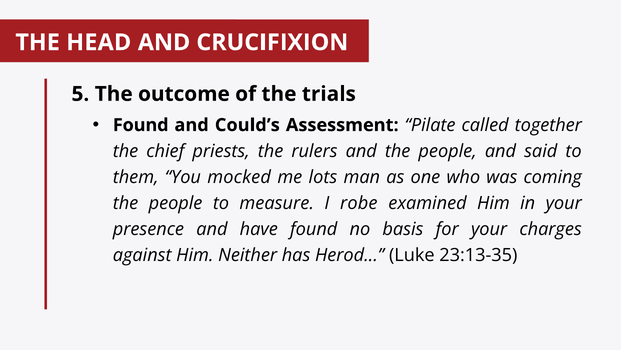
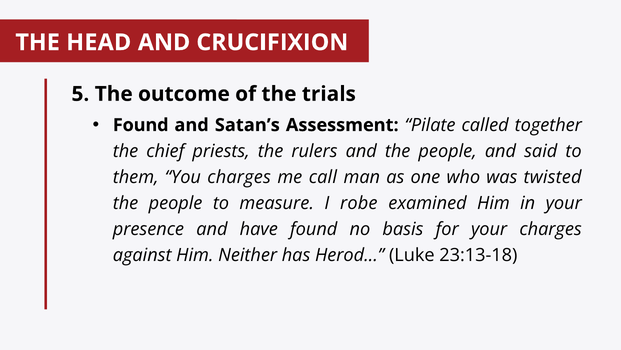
Could’s: Could’s -> Satan’s
You mocked: mocked -> charges
lots: lots -> call
coming: coming -> twisted
23:13-35: 23:13-35 -> 23:13-18
